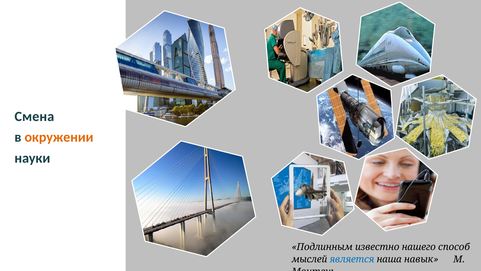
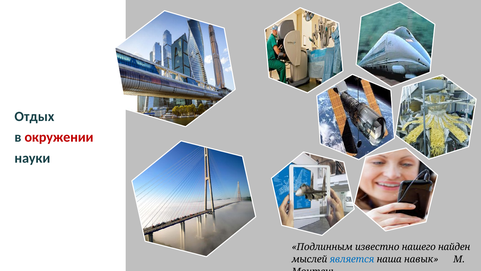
Смена: Смена -> Отдых
окружении colour: orange -> red
способ: способ -> найден
